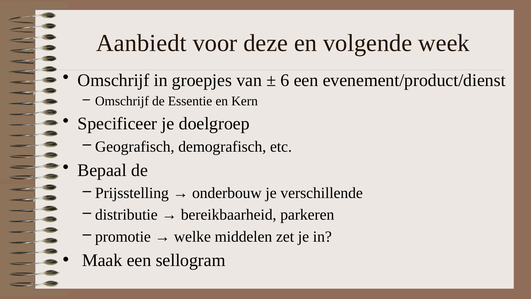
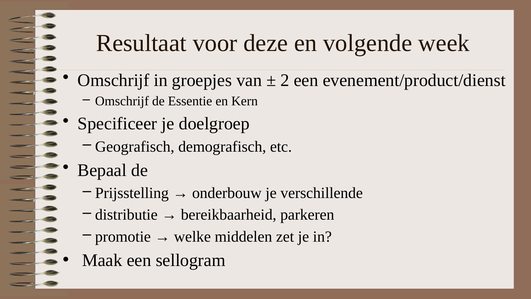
Aanbiedt: Aanbiedt -> Resultaat
6: 6 -> 2
